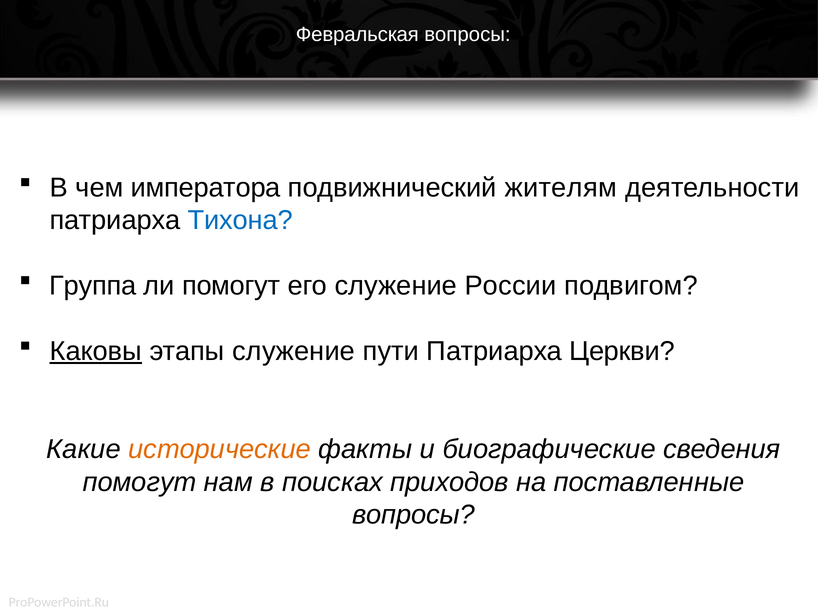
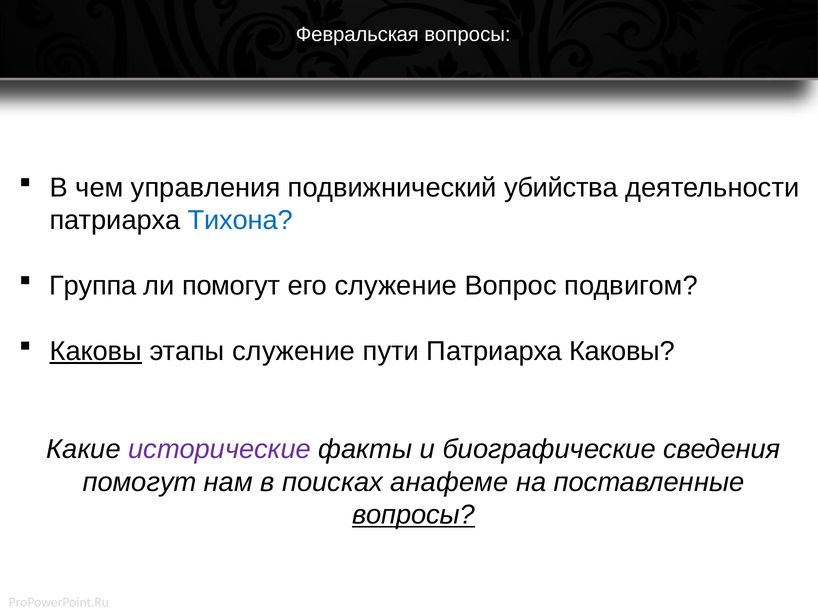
императора: императора -> управления
жителям: жителям -> убийства
России: России -> Вопрос
Патриарха Церкви: Церкви -> Каковы
исторические colour: orange -> purple
приходов: приходов -> анафеме
вопросы at (414, 515) underline: none -> present
